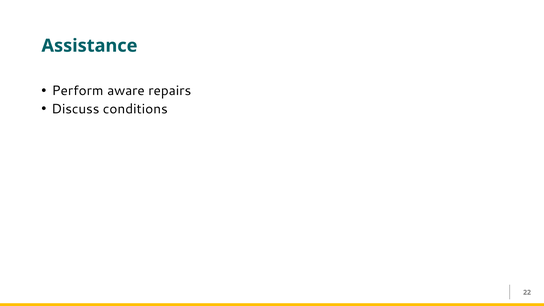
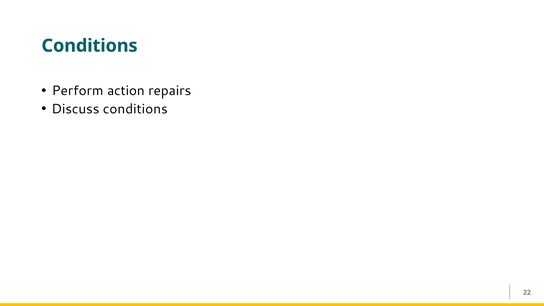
Assistance at (89, 46): Assistance -> Conditions
aware: aware -> action
